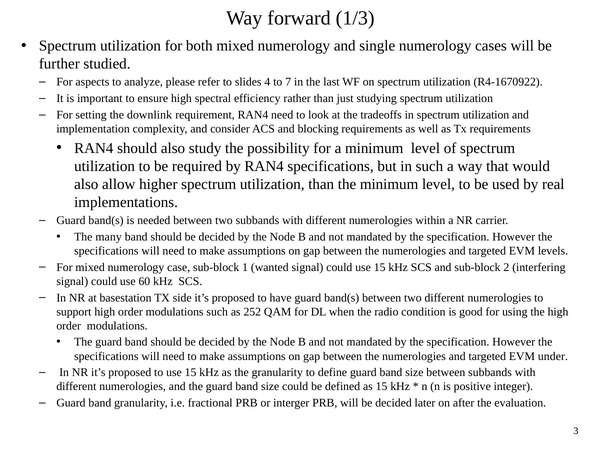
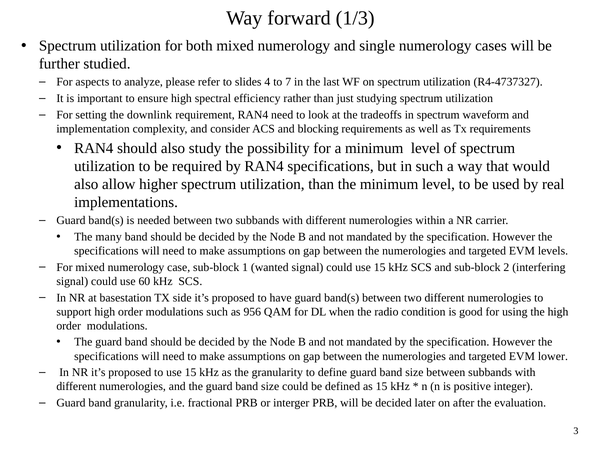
R4-1670922: R4-1670922 -> R4-4737327
in spectrum utilization: utilization -> waveform
252: 252 -> 956
under: under -> lower
